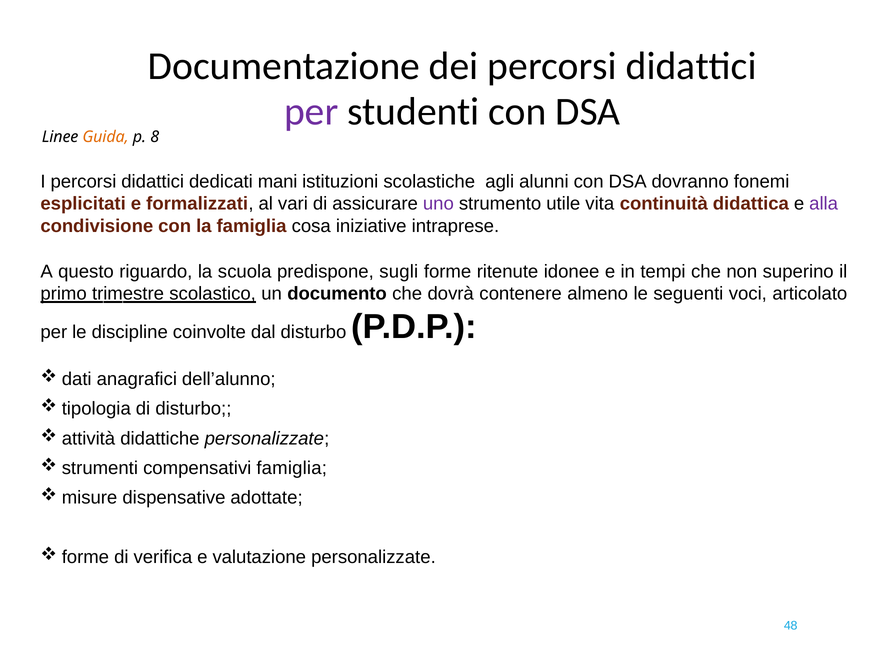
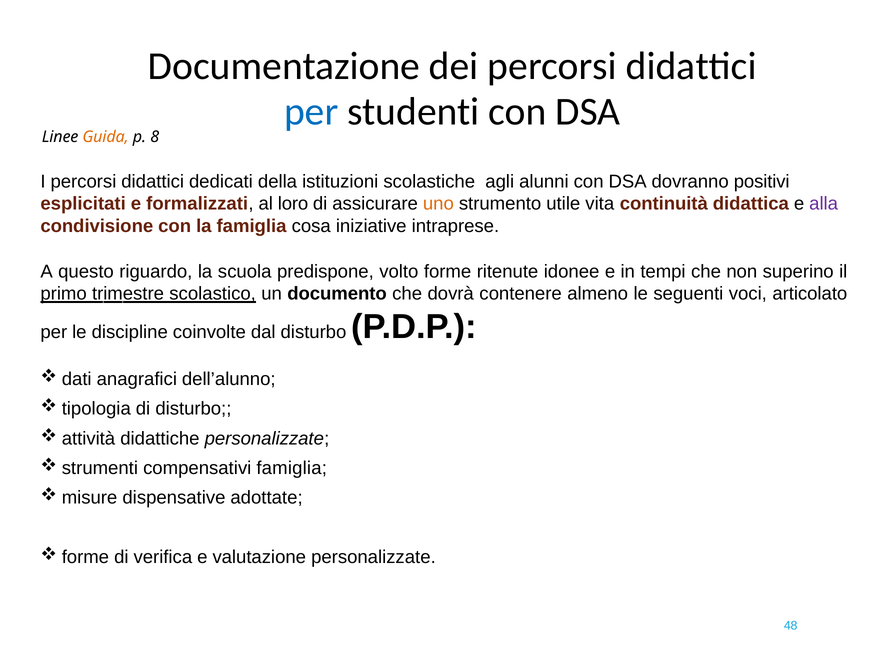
per at (311, 112) colour: purple -> blue
mani: mani -> della
fonemi: fonemi -> positivi
vari: vari -> loro
uno colour: purple -> orange
sugli: sugli -> volto
